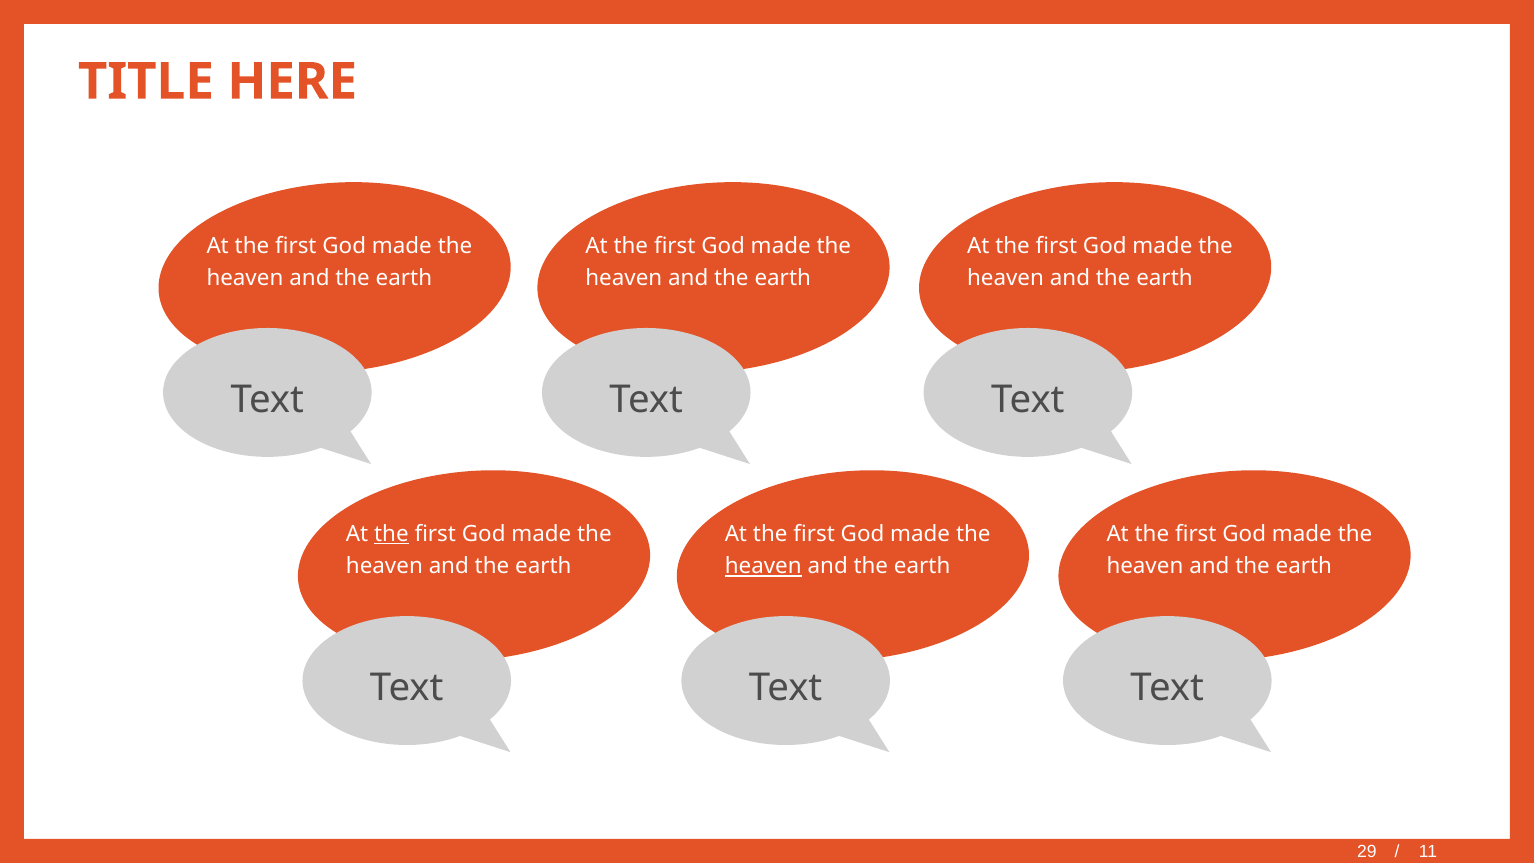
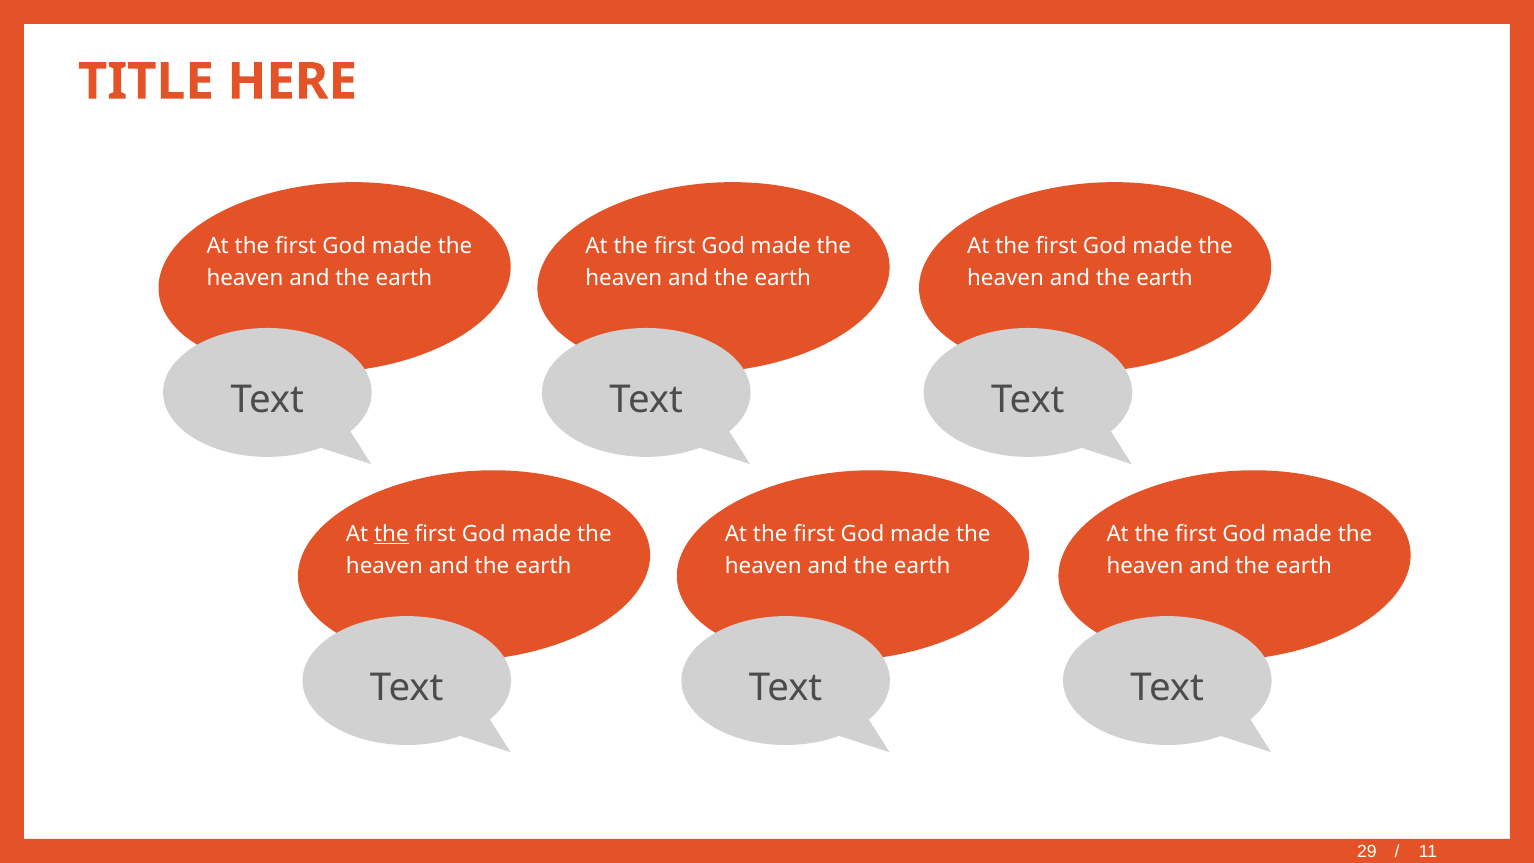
heaven at (763, 566) underline: present -> none
